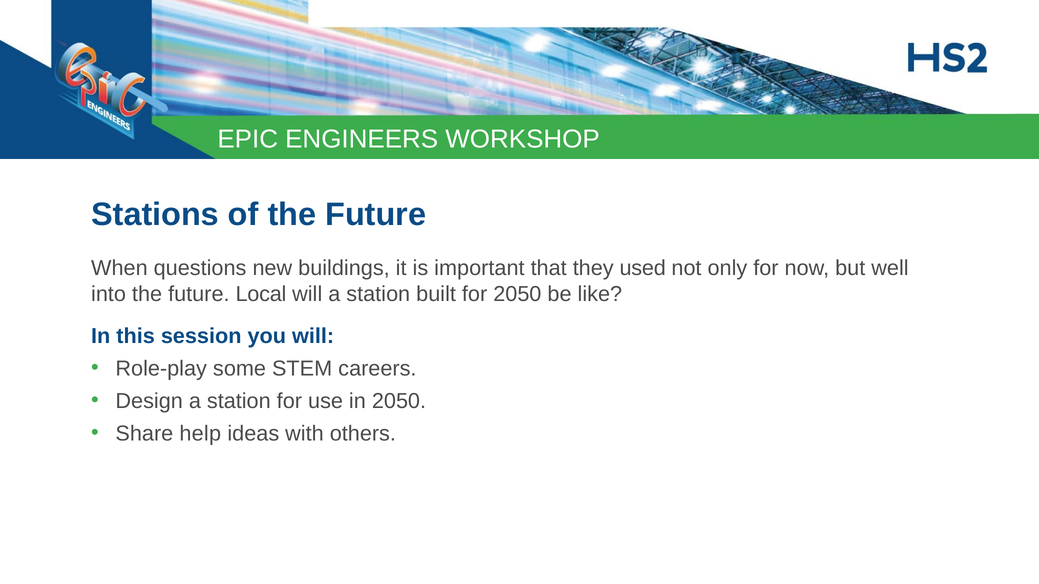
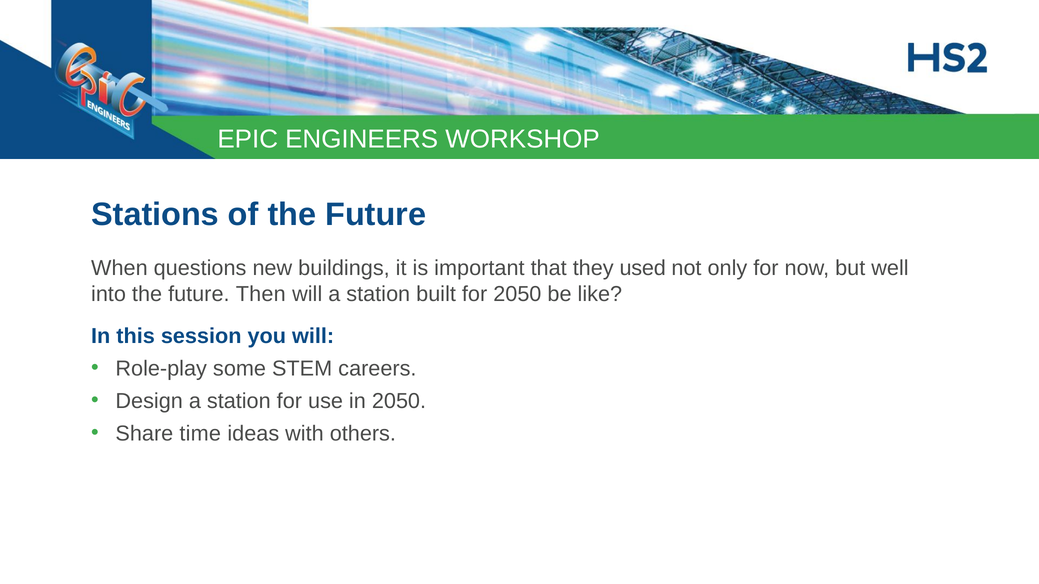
Local: Local -> Then
help: help -> time
